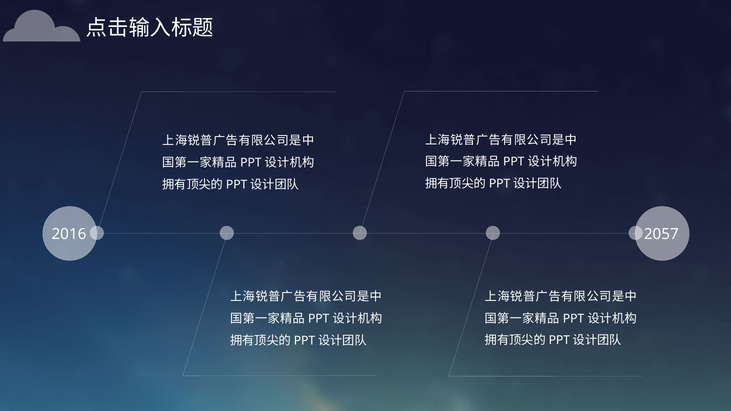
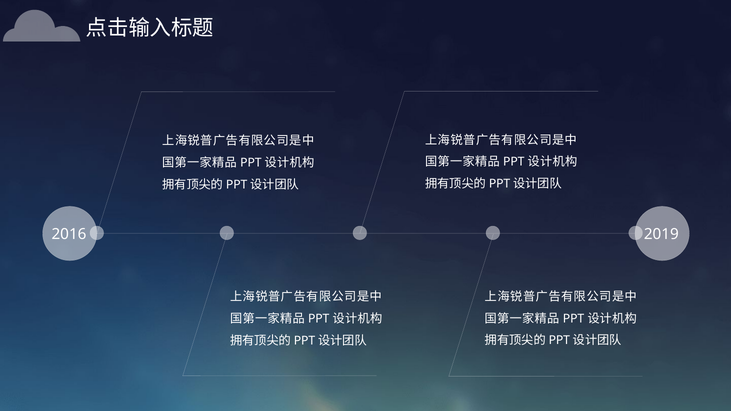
2057: 2057 -> 2019
